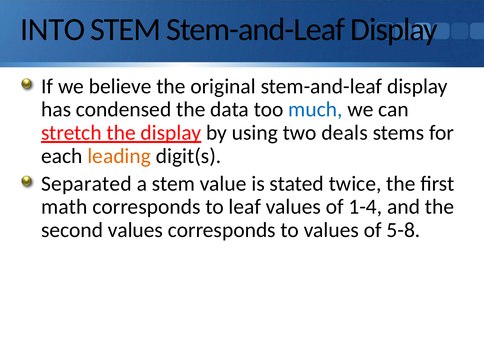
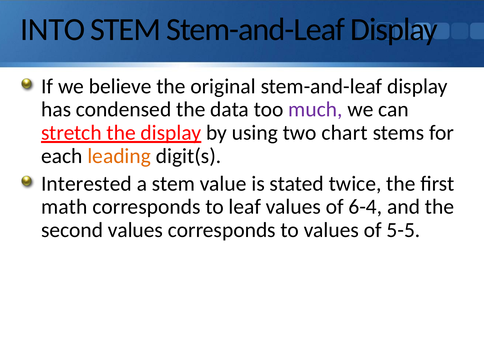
much colour: blue -> purple
deals: deals -> chart
Separated: Separated -> Interested
1-4: 1-4 -> 6-4
5-8: 5-8 -> 5-5
